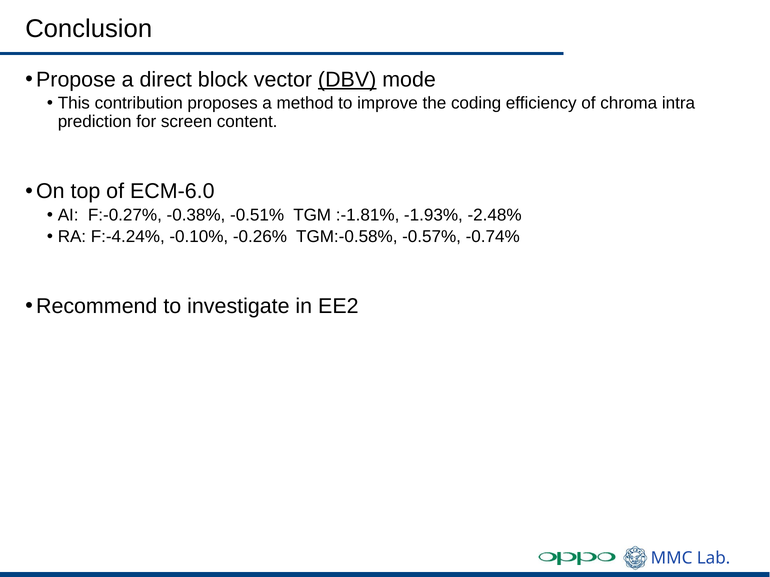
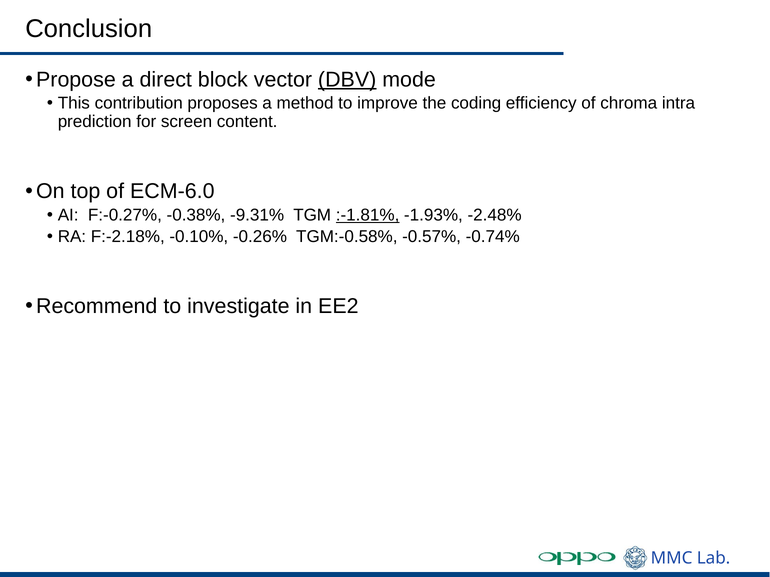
-0.51%: -0.51% -> -9.31%
:-1.81% underline: none -> present
F:-4.24%: F:-4.24% -> F:-2.18%
